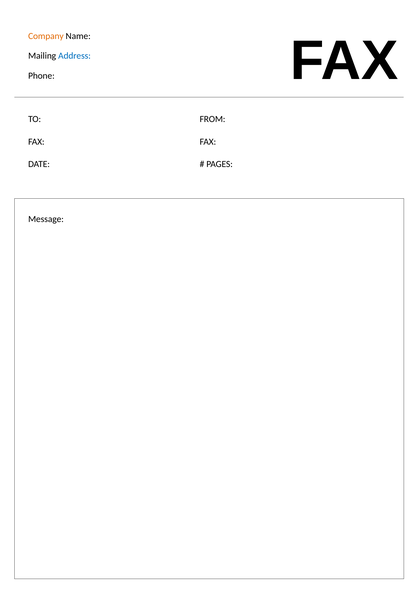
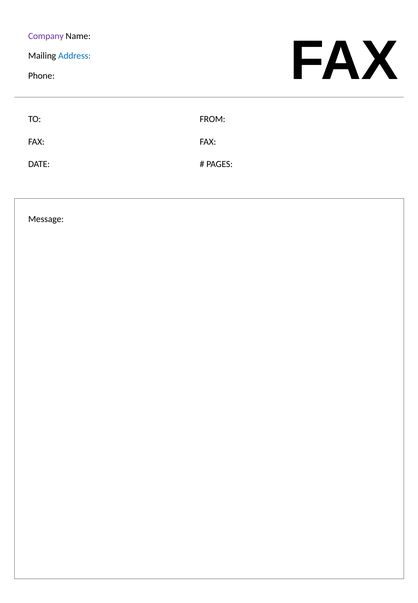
Company colour: orange -> purple
